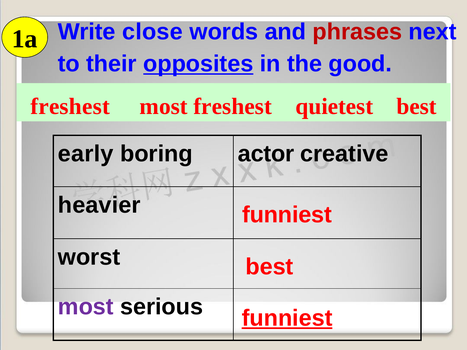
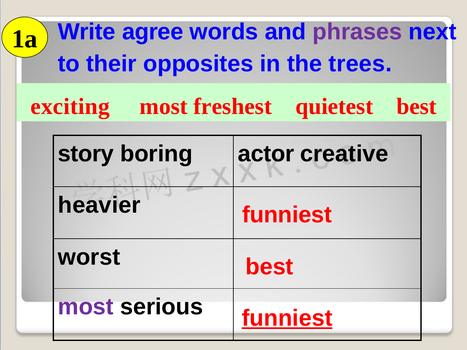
close: close -> agree
phrases colour: red -> purple
opposites underline: present -> none
good: good -> trees
freshest at (70, 107): freshest -> exciting
early: early -> story
